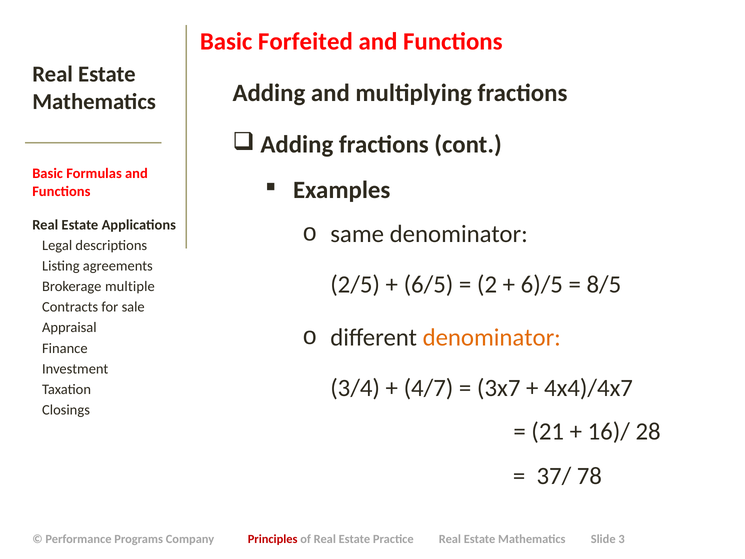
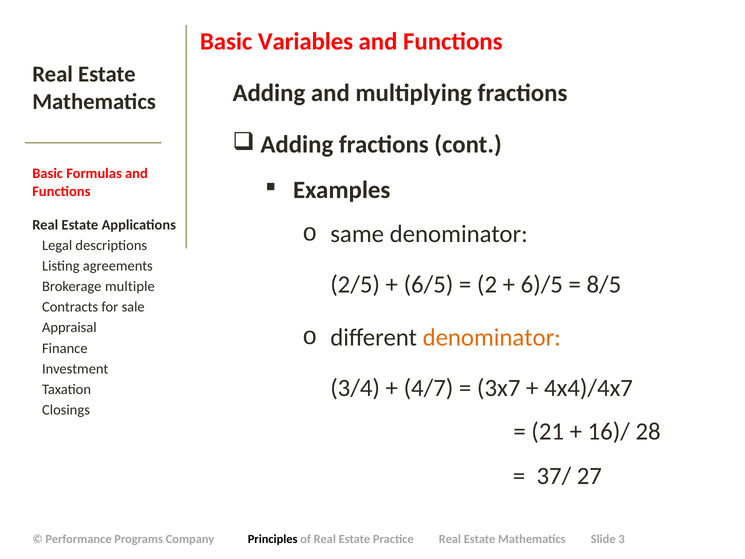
Forfeited: Forfeited -> Variables
78: 78 -> 27
Principles colour: red -> black
